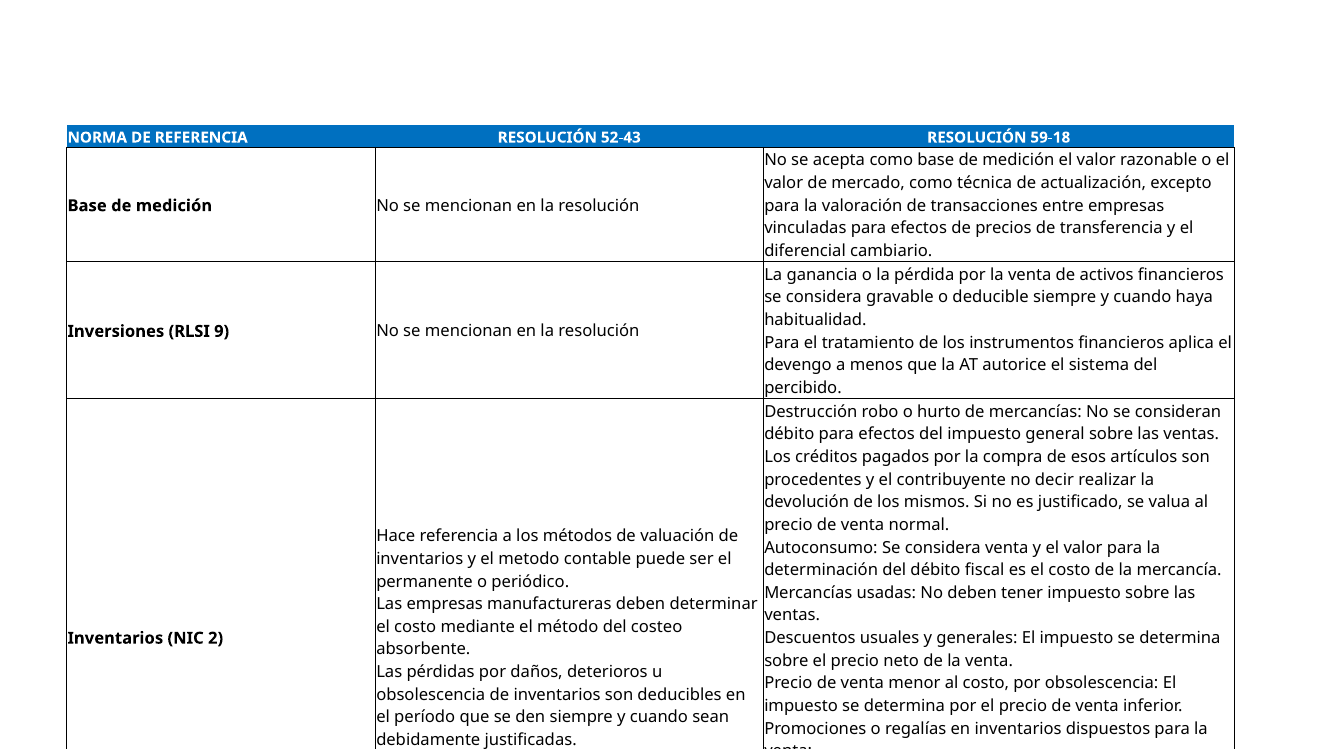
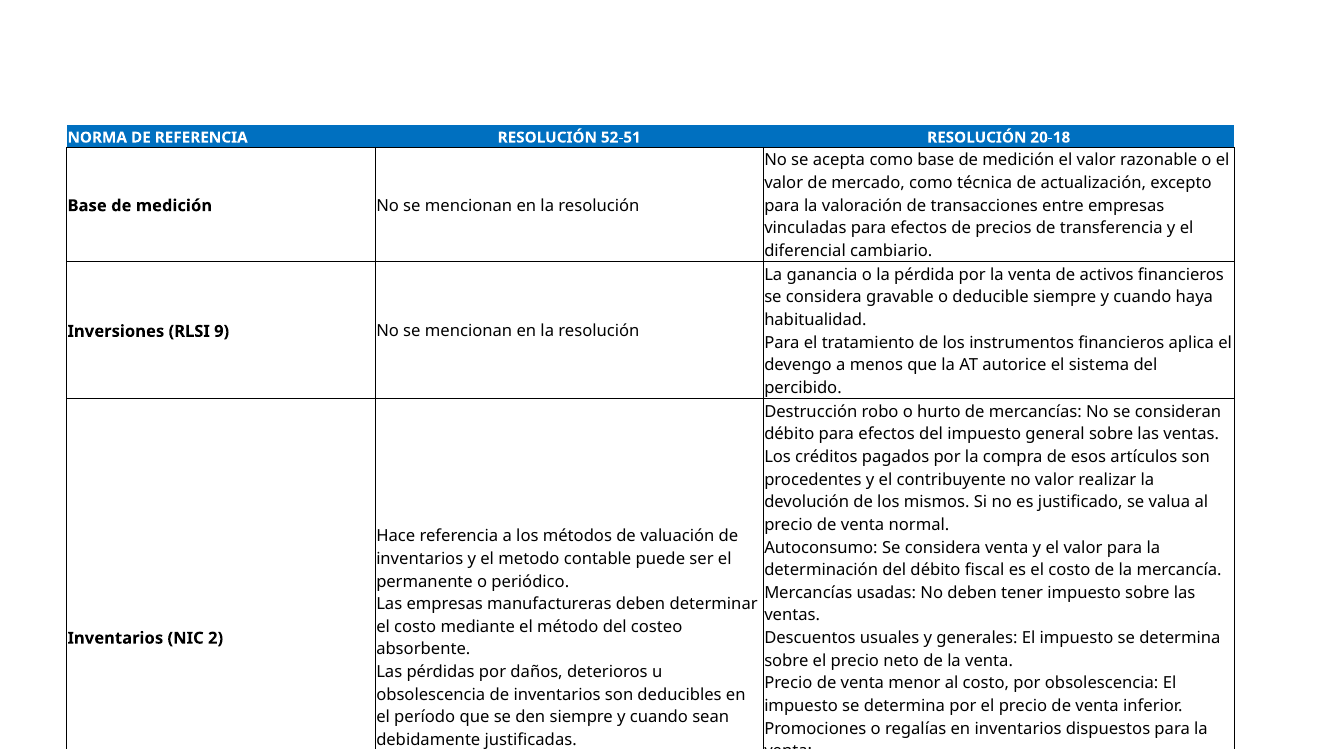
52-43: 52-43 -> 52-51
59-18: 59-18 -> 20-18
no decir: decir -> valor
